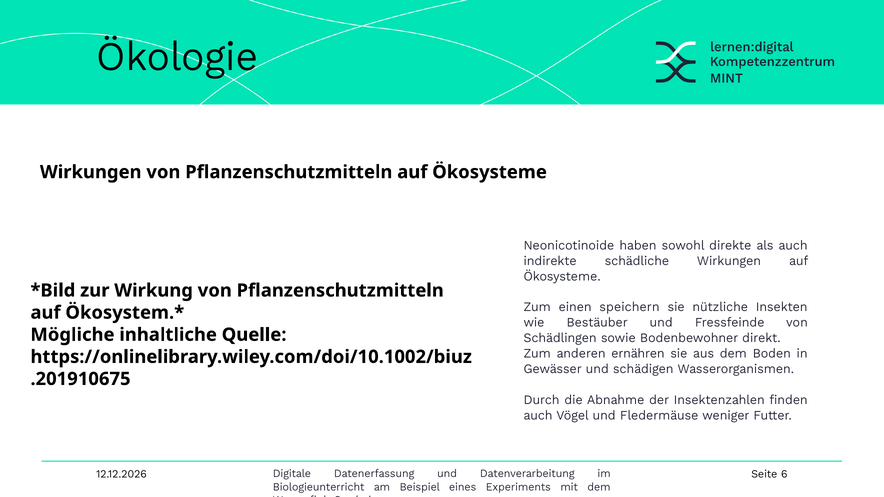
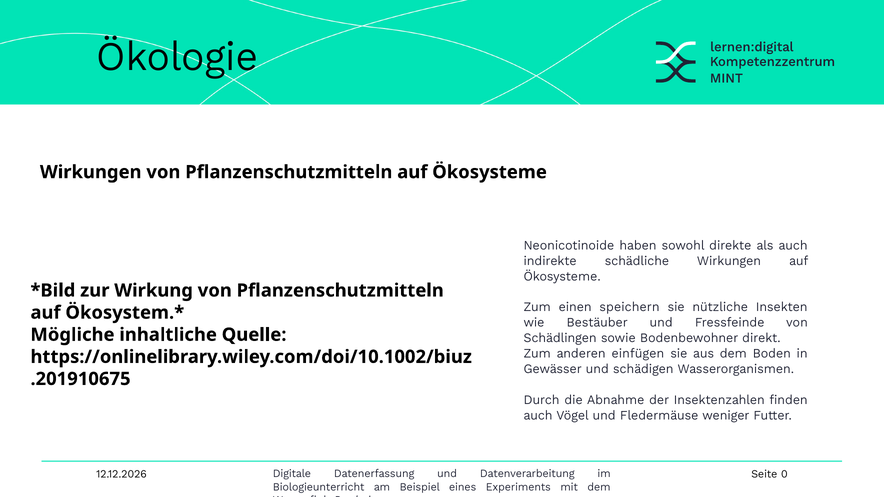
ernähren: ernähren -> einfügen
6: 6 -> 0
